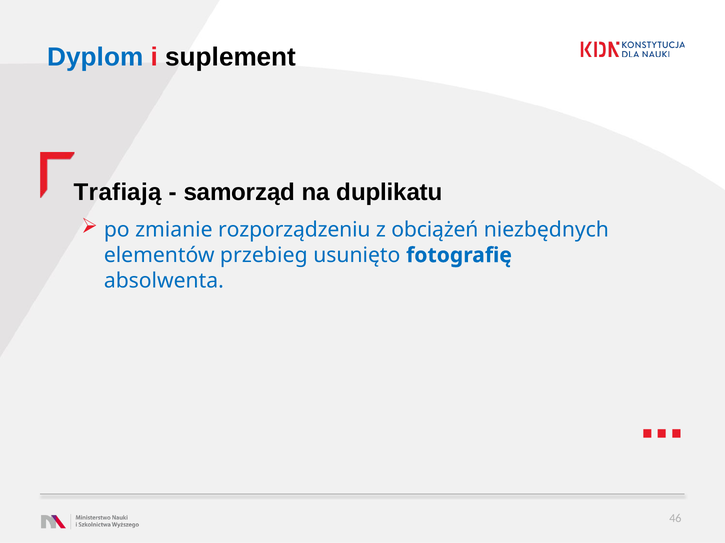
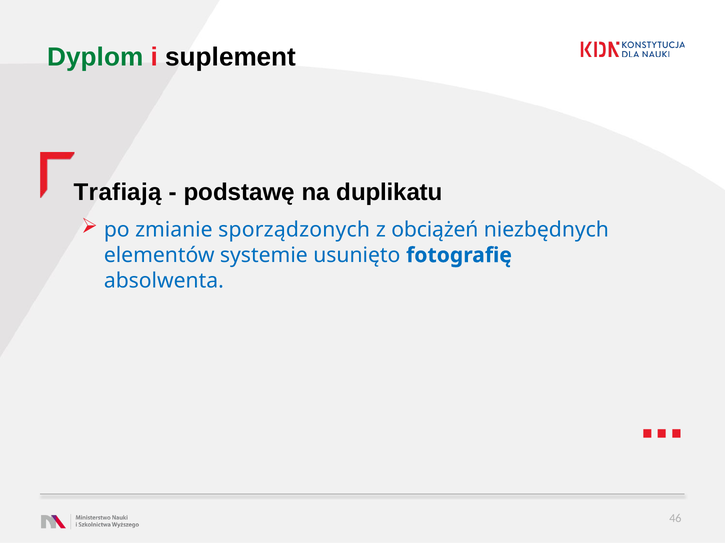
Dyplom colour: blue -> green
samorząd: samorząd -> podstawę
rozporządzeniu: rozporządzeniu -> sporządzonych
przebieg: przebieg -> systemie
